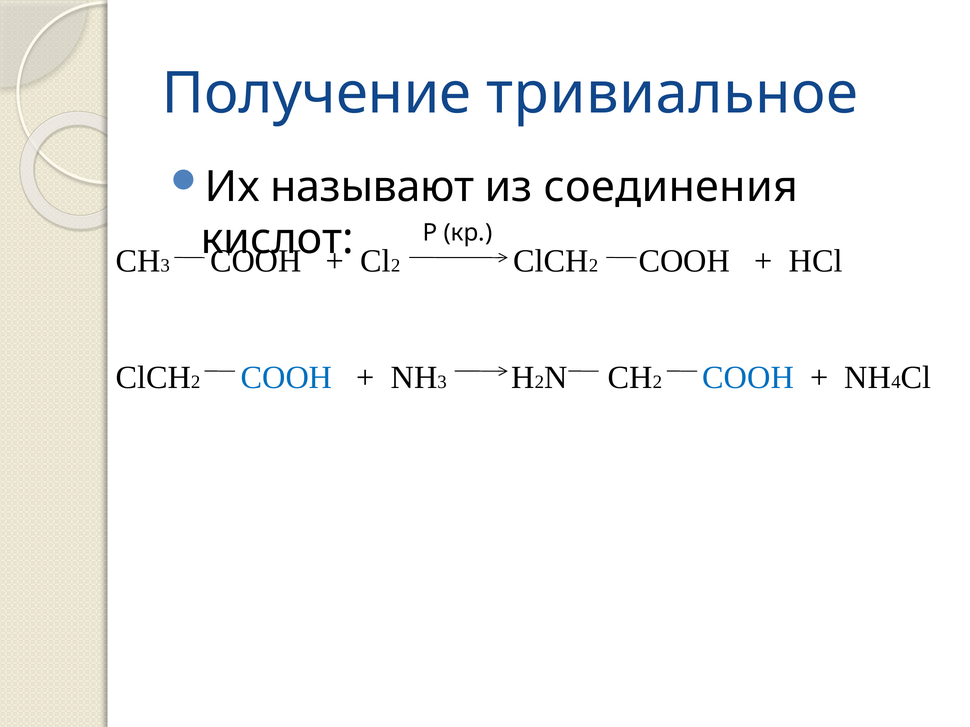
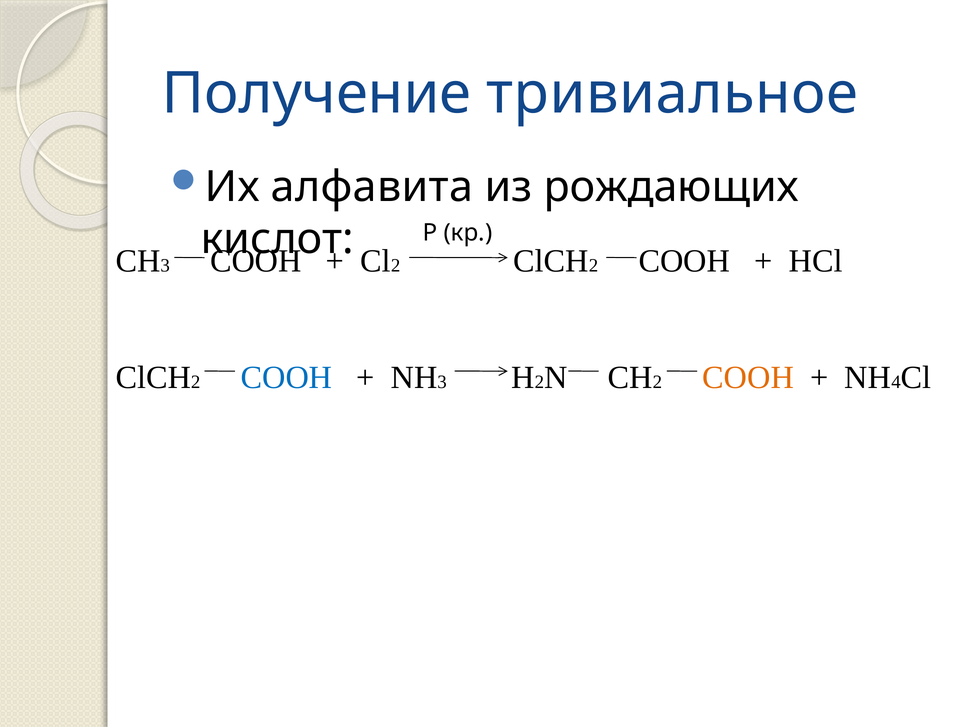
называют: называют -> алфавита
соединения: соединения -> рождающих
COOH at (748, 378) colour: blue -> orange
